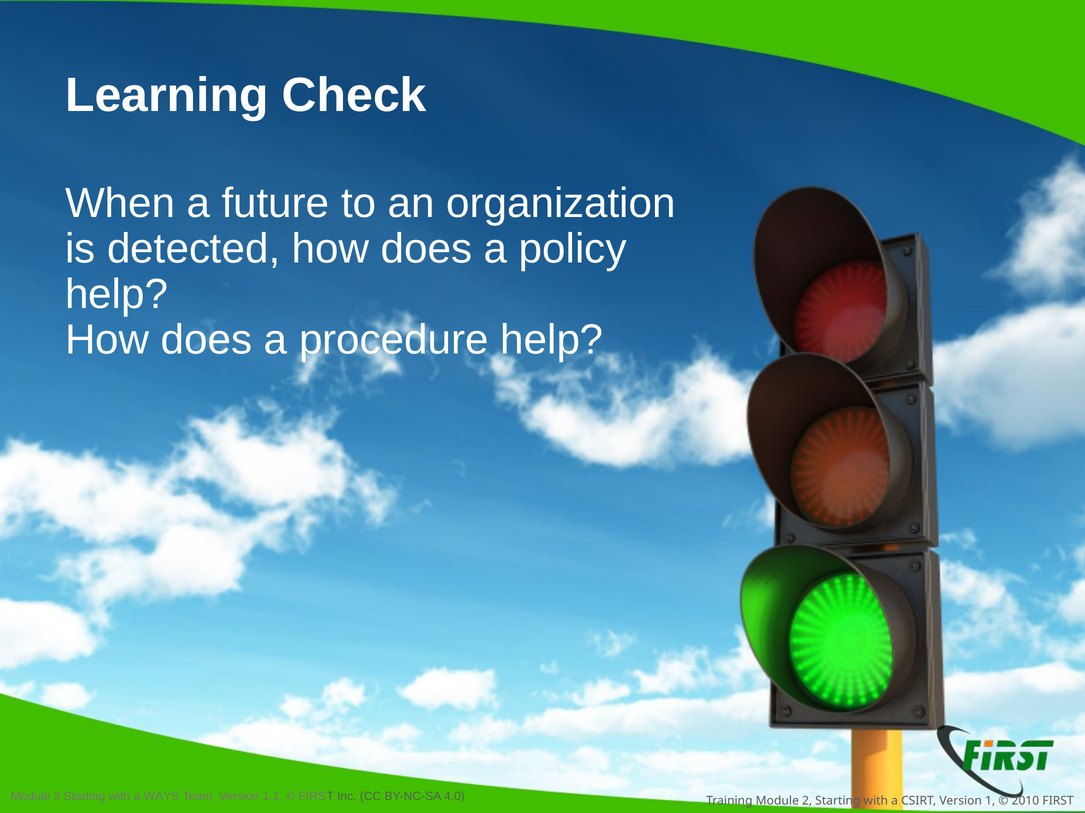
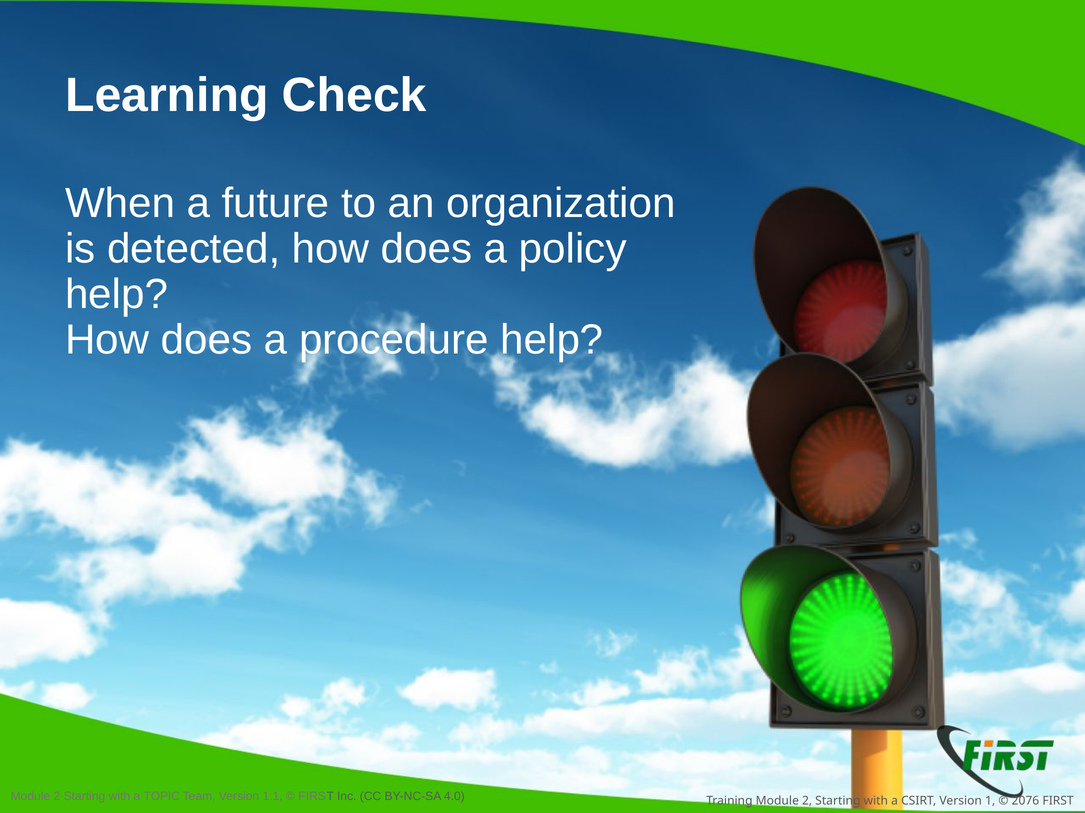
WAYS: WAYS -> TOPIC
2010: 2010 -> 2076
